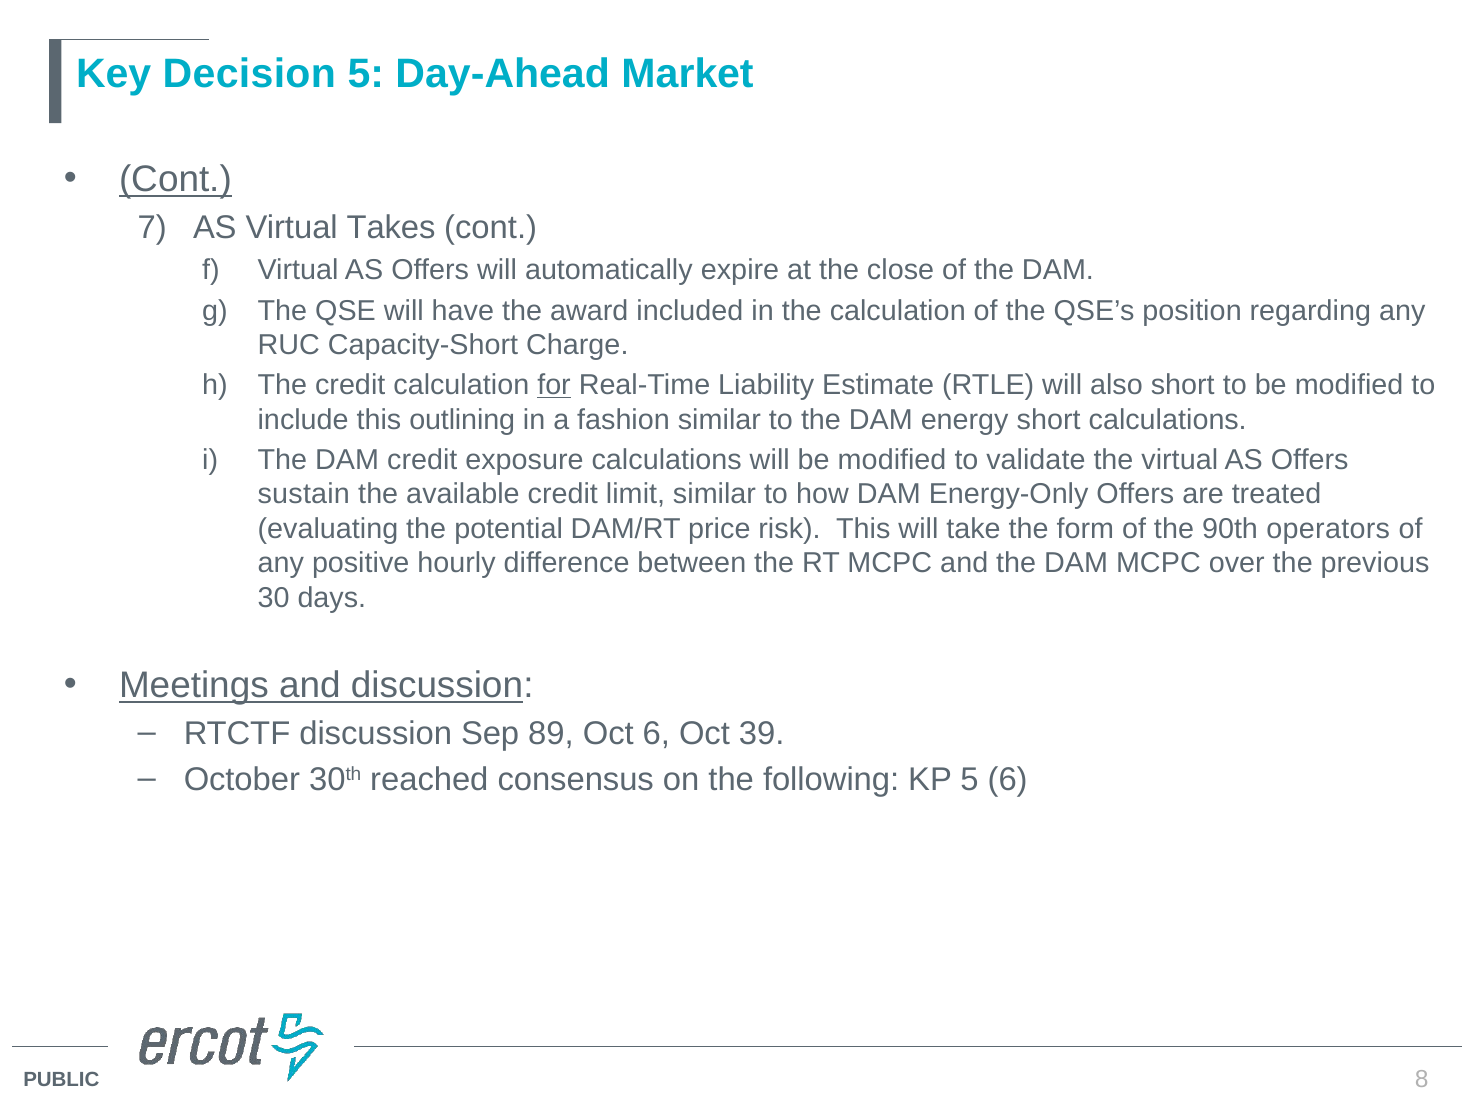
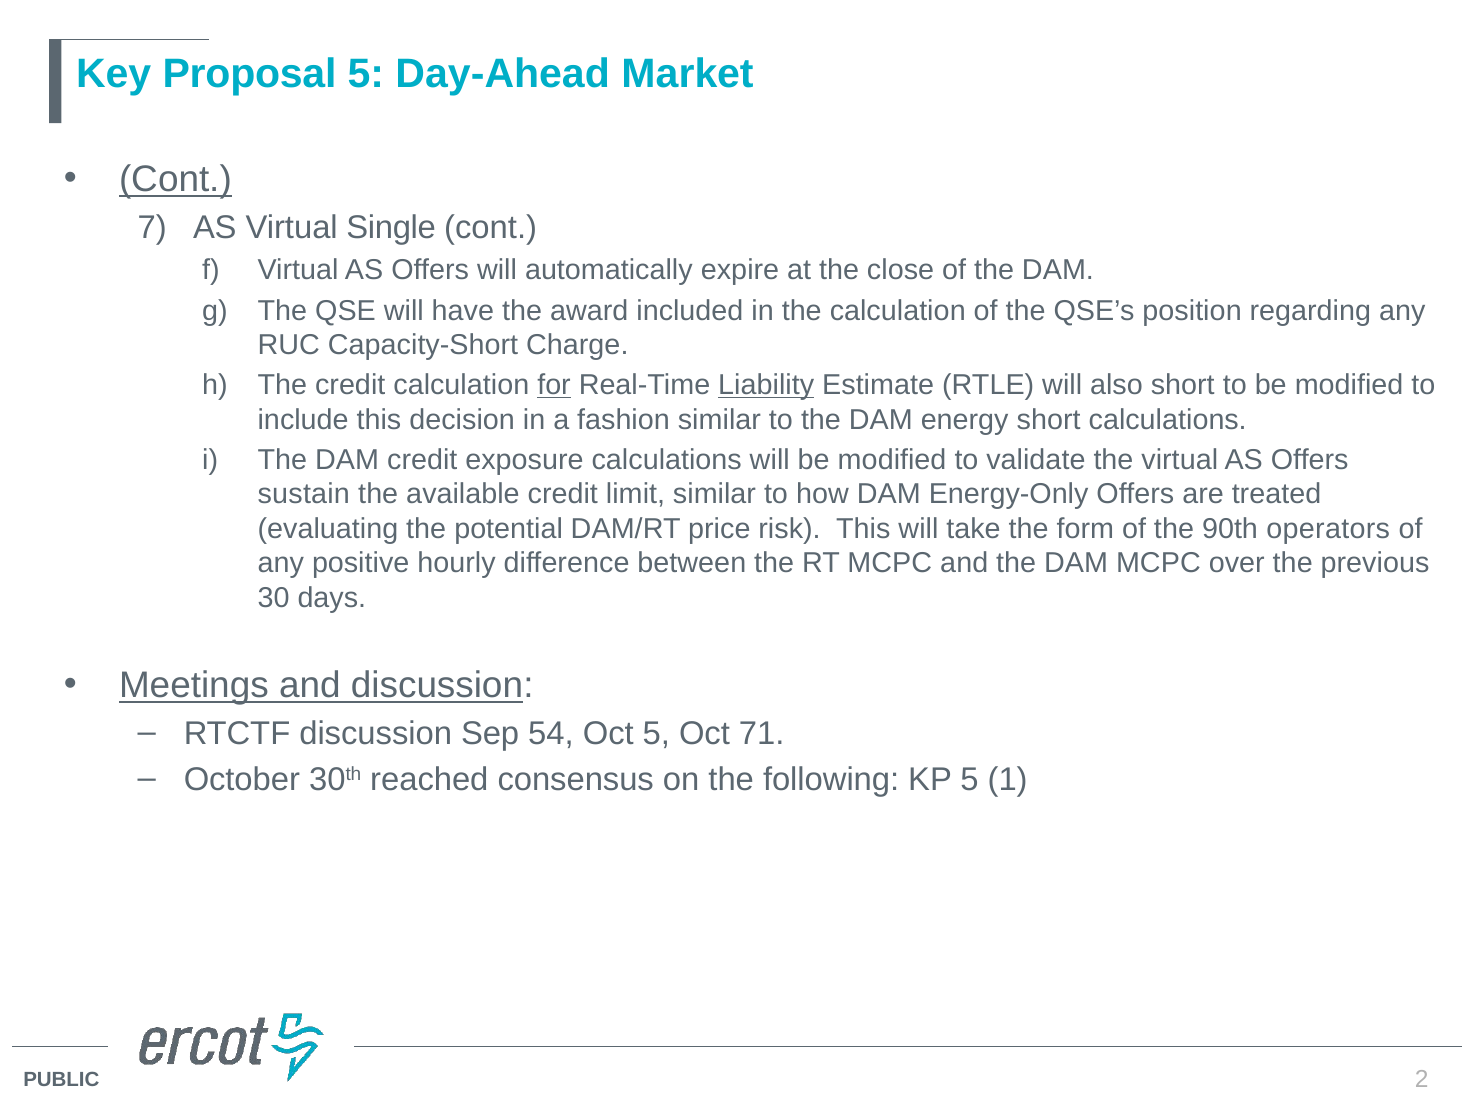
Decision: Decision -> Proposal
Takes: Takes -> Single
Liability underline: none -> present
outlining: outlining -> decision
89: 89 -> 54
Oct 6: 6 -> 5
39: 39 -> 71
5 6: 6 -> 1
8: 8 -> 2
